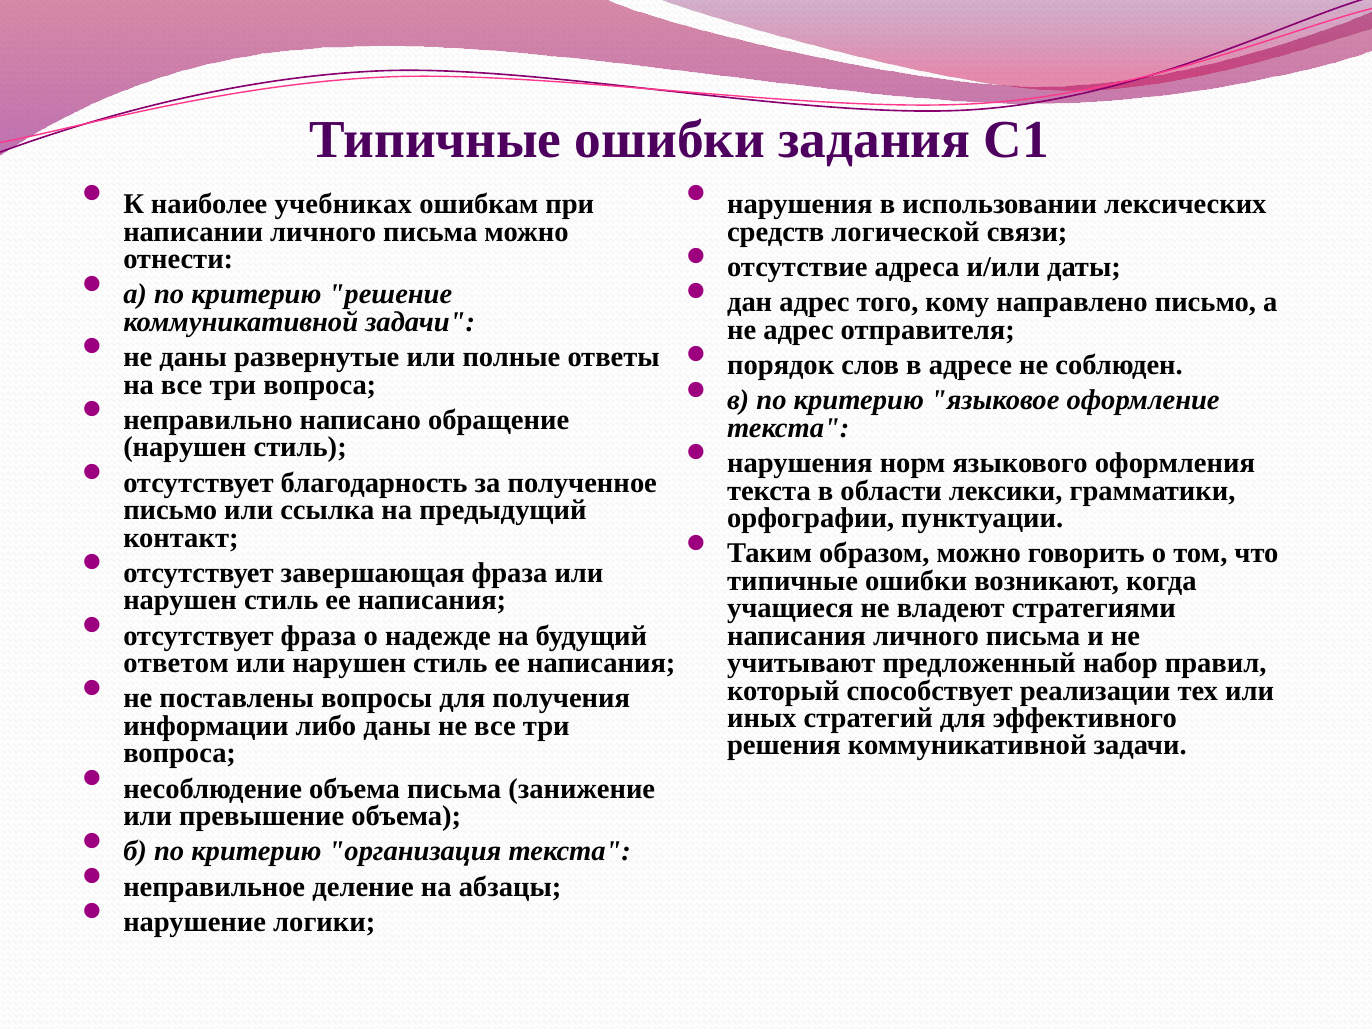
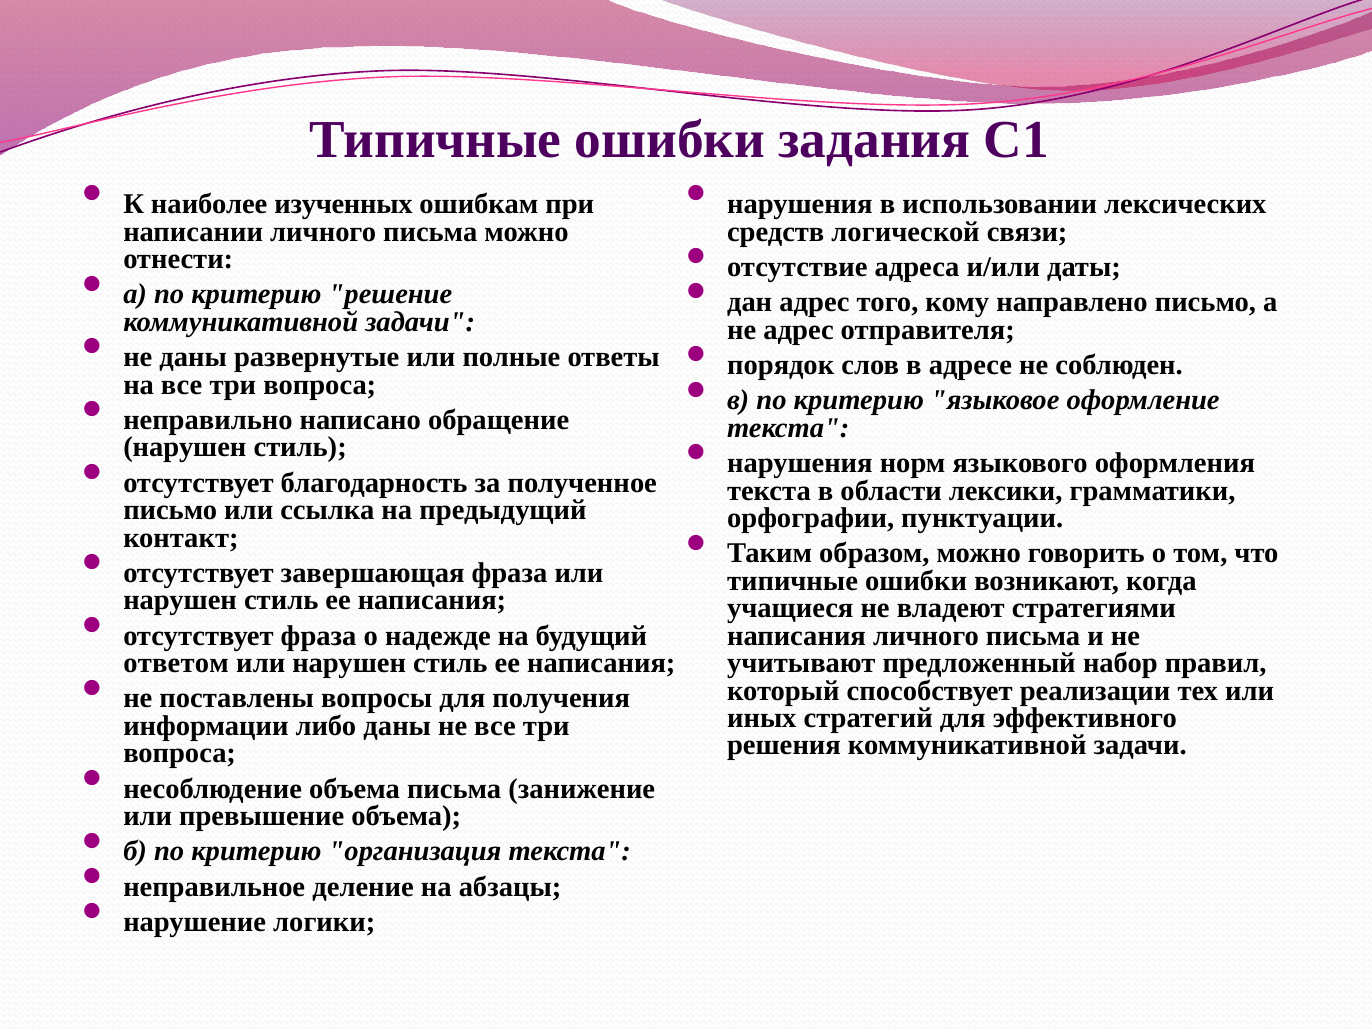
учебниках: учебниках -> изученных
